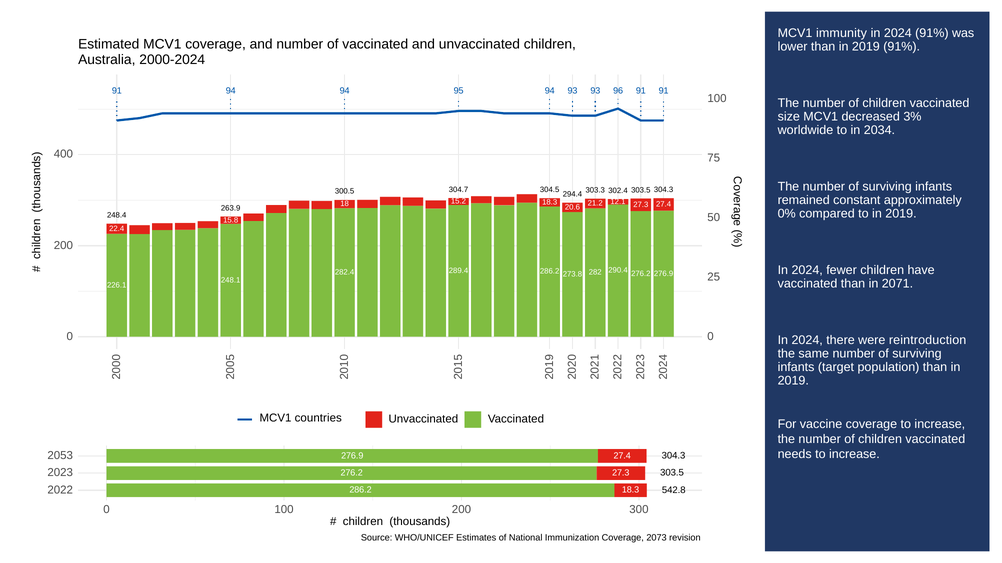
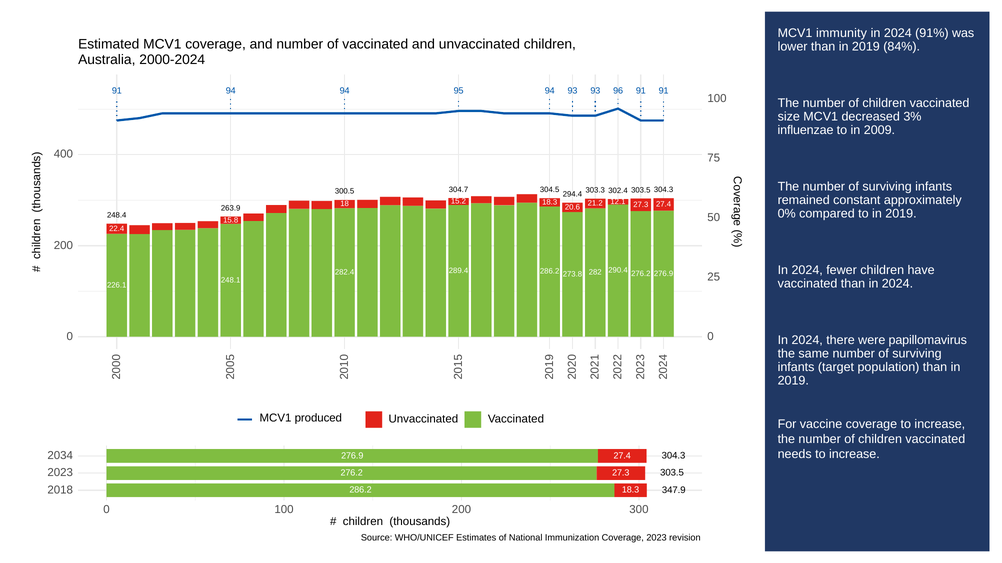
2019 91%: 91% -> 84%
worldwide: worldwide -> influenzae
2034: 2034 -> 2009
than in 2071: 2071 -> 2024
reintroduction: reintroduction -> papillomavirus
countries: countries -> produced
2053: 2053 -> 2034
2022: 2022 -> 2018
542.8: 542.8 -> 347.9
Coverage 2073: 2073 -> 2023
